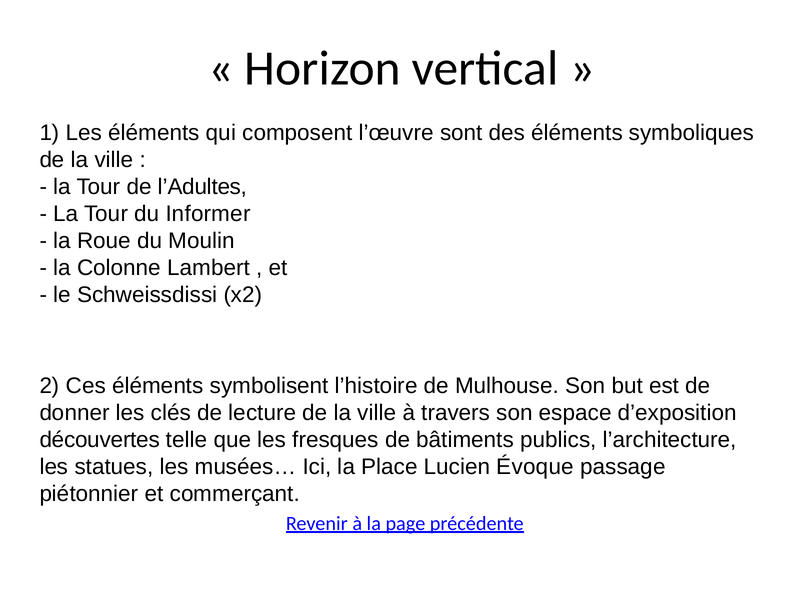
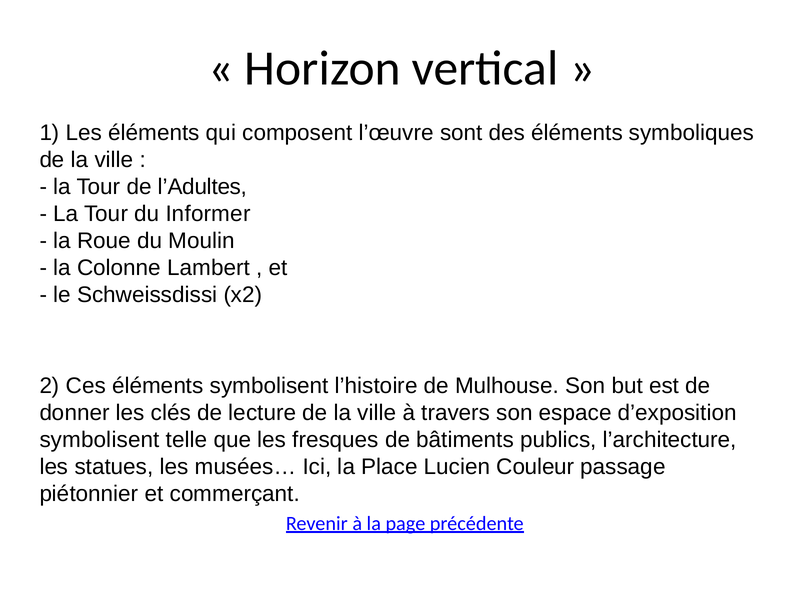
découvertes at (100, 440): découvertes -> symbolisent
Évoque: Évoque -> Couleur
